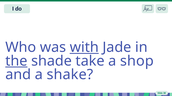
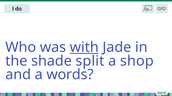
the underline: present -> none
take: take -> split
shake: shake -> words
